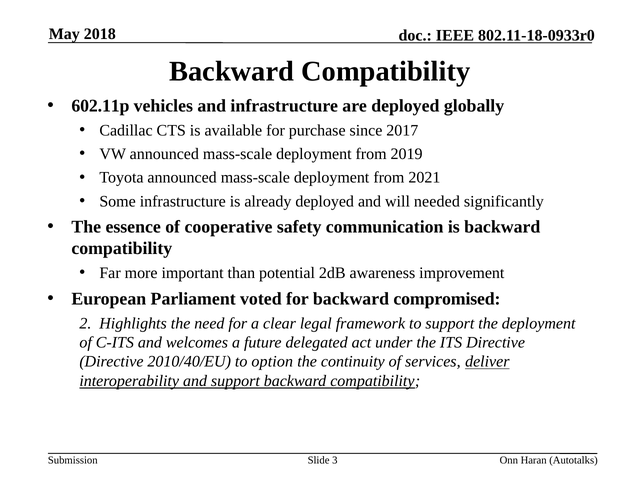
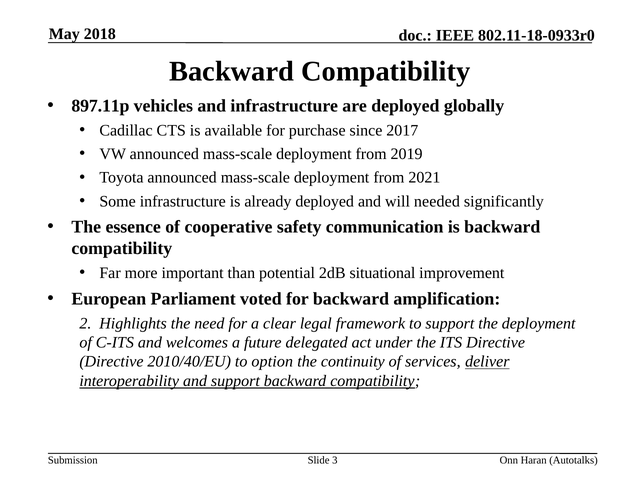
602.11p: 602.11p -> 897.11p
awareness: awareness -> situational
compromised: compromised -> amplification
